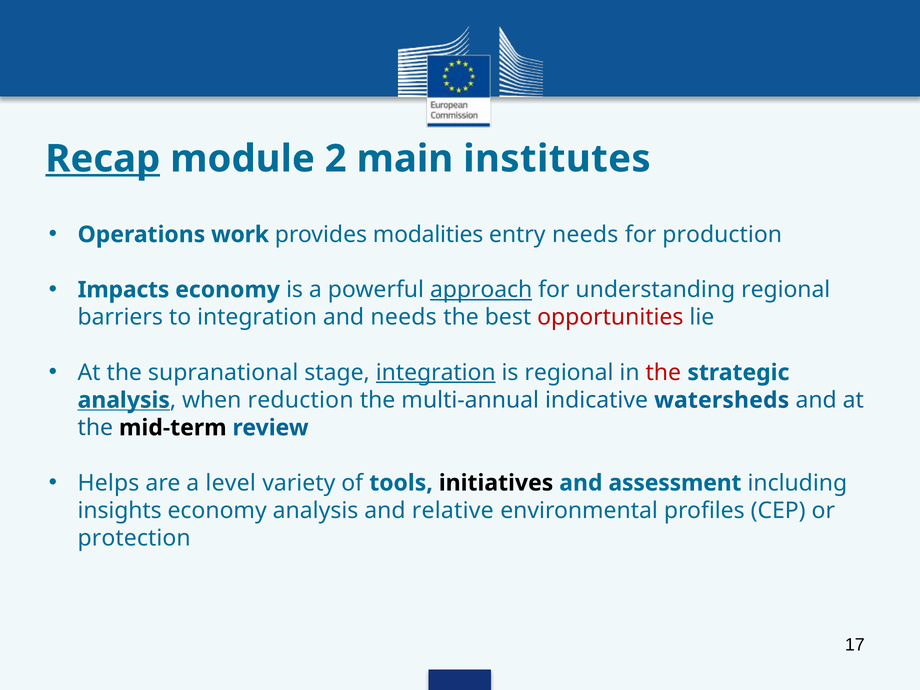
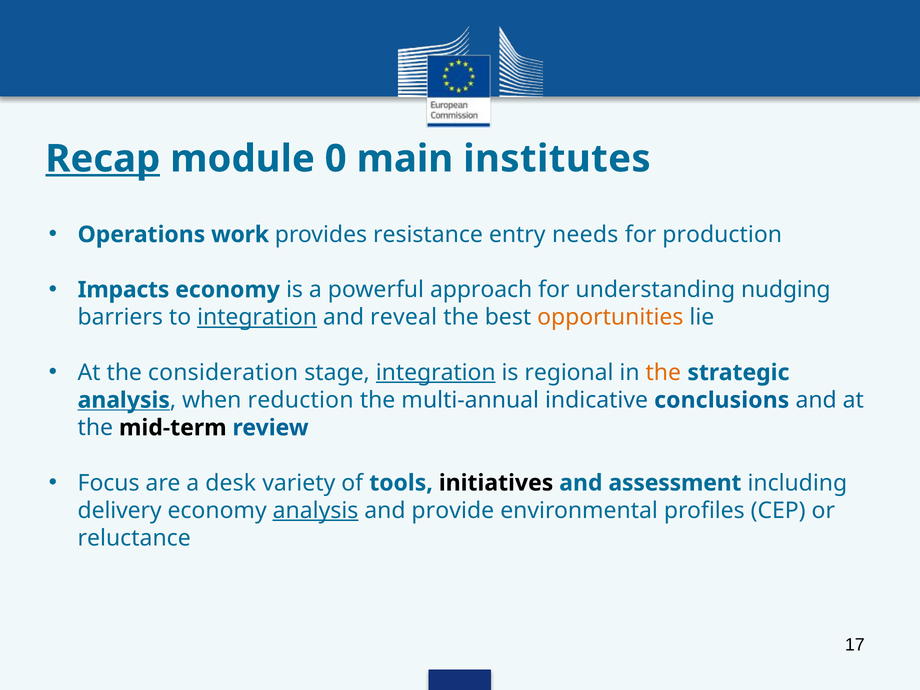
2: 2 -> 0
modalities: modalities -> resistance
approach underline: present -> none
understanding regional: regional -> nudging
integration at (257, 317) underline: none -> present
and needs: needs -> reveal
opportunities colour: red -> orange
supranational: supranational -> consideration
the at (663, 373) colour: red -> orange
watersheds: watersheds -> conclusions
Helps: Helps -> Focus
level: level -> desk
insights: insights -> delivery
analysis at (316, 511) underline: none -> present
relative: relative -> provide
protection: protection -> reluctance
